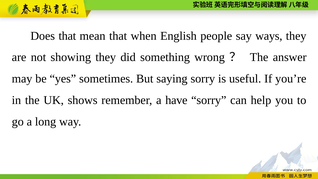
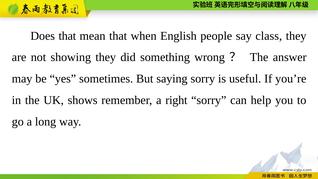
ways: ways -> class
have: have -> right
